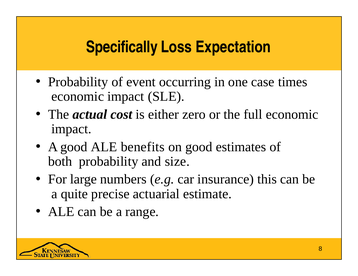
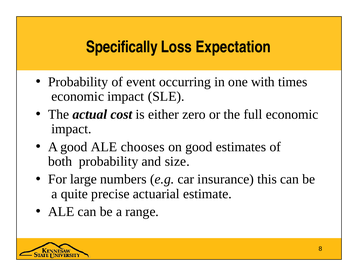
case: case -> with
benefits: benefits -> chooses
